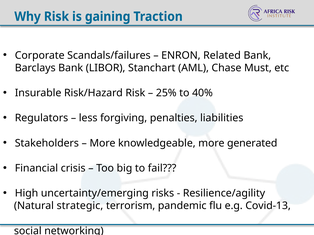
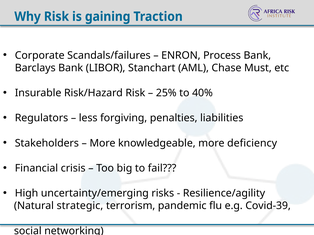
Related: Related -> Process
generated: generated -> deficiency
Covid-13: Covid-13 -> Covid-39
